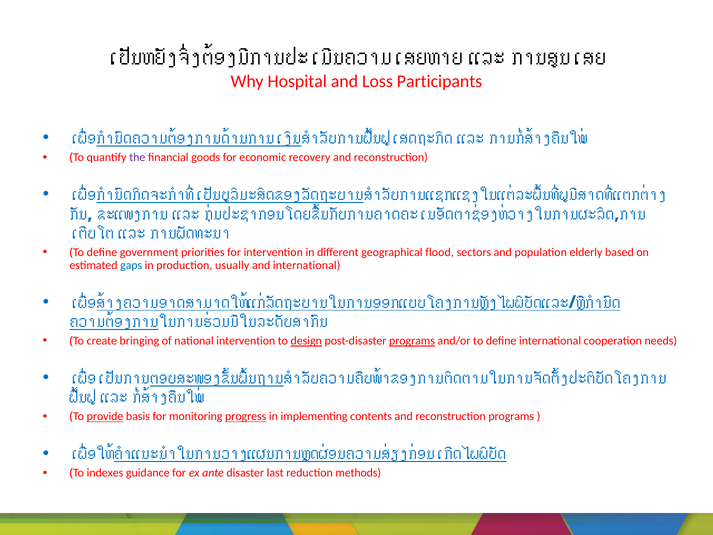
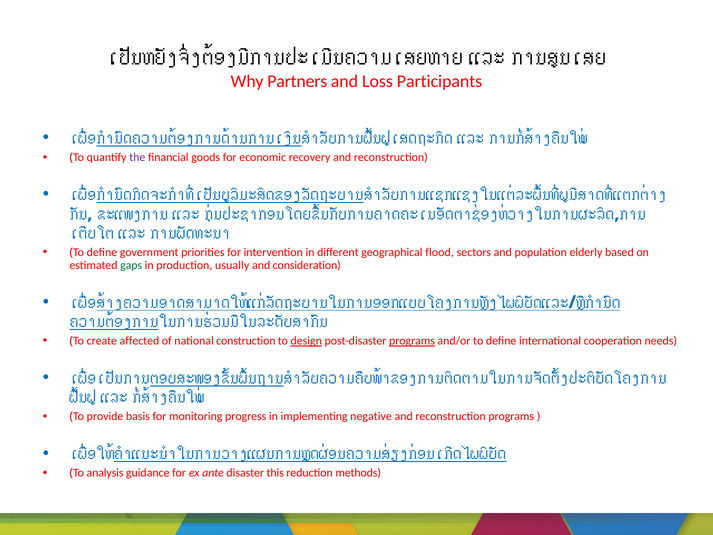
Hospital: Hospital -> Partners
gaps colour: blue -> green
and international: international -> consideration
bringing: bringing -> affected
national intervention: intervention -> construction
provide underline: present -> none
progress underline: present -> none
contents: contents -> negative
indexes: indexes -> analysis
last: last -> this
